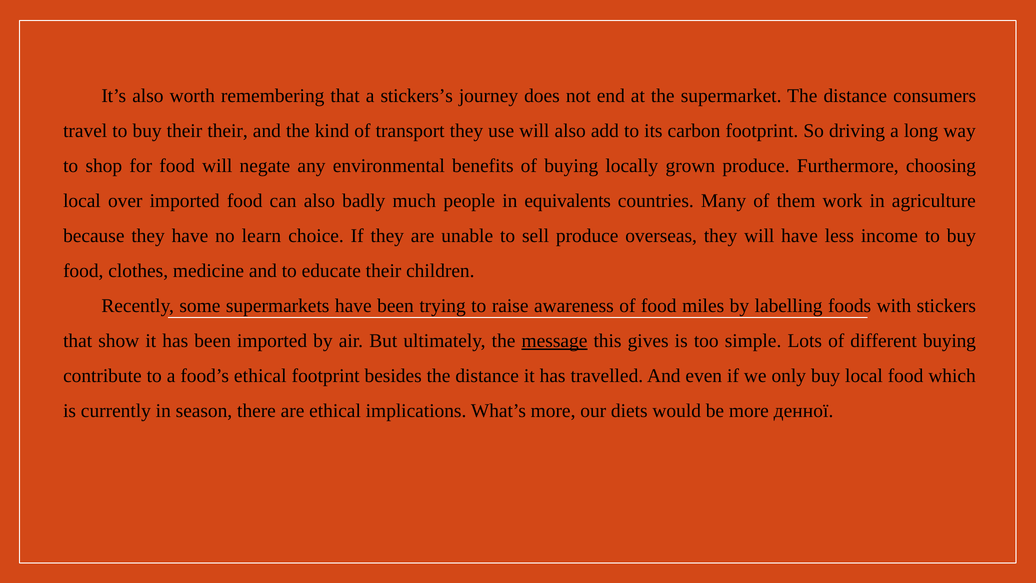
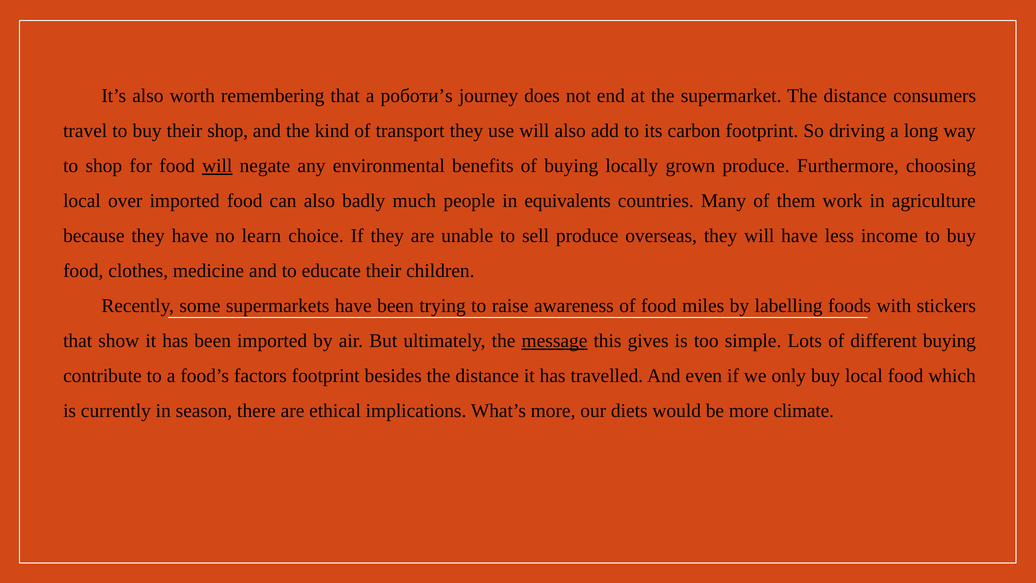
stickers’s: stickers’s -> роботи’s
their their: their -> shop
will at (217, 166) underline: none -> present
food’s ethical: ethical -> factors
денної: денної -> climate
